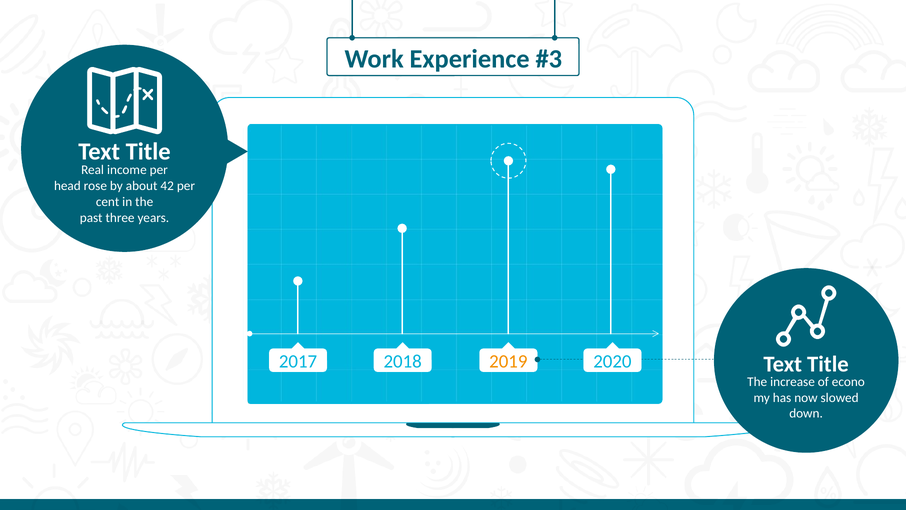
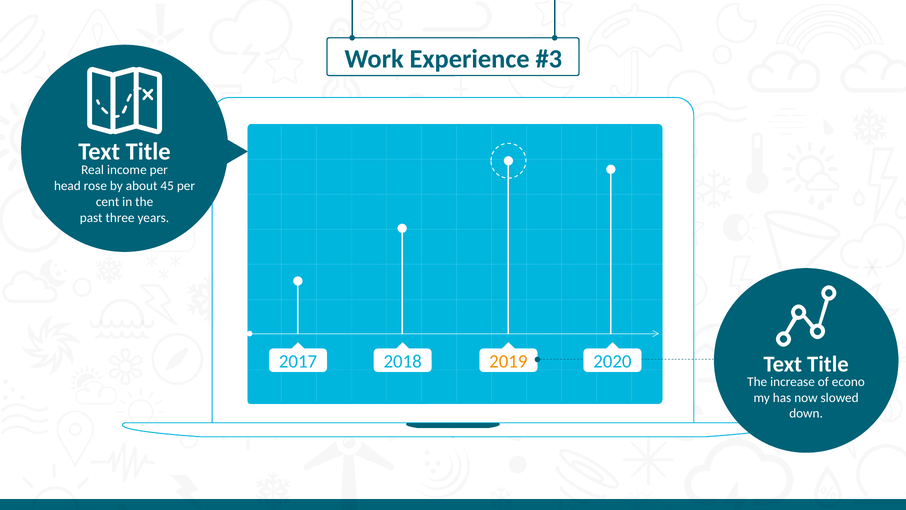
42: 42 -> 45
